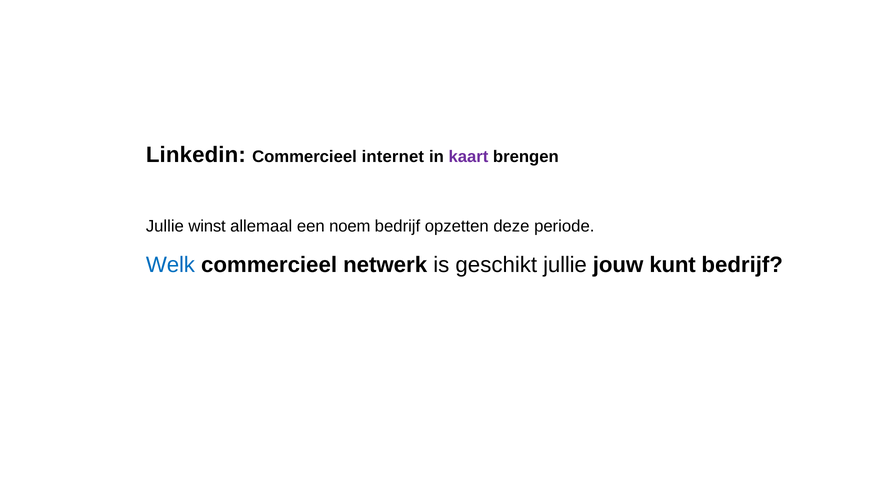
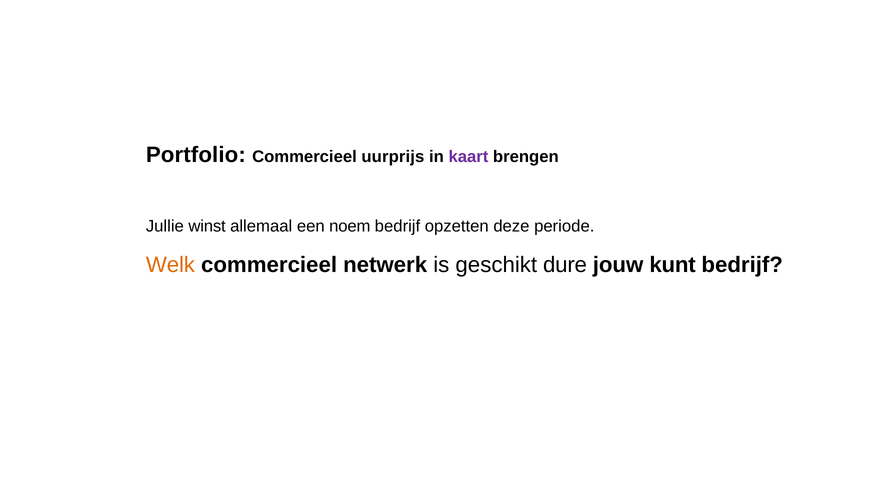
Linkedin: Linkedin -> Portfolio
internet: internet -> uurprijs
Welk colour: blue -> orange
geschikt jullie: jullie -> dure
